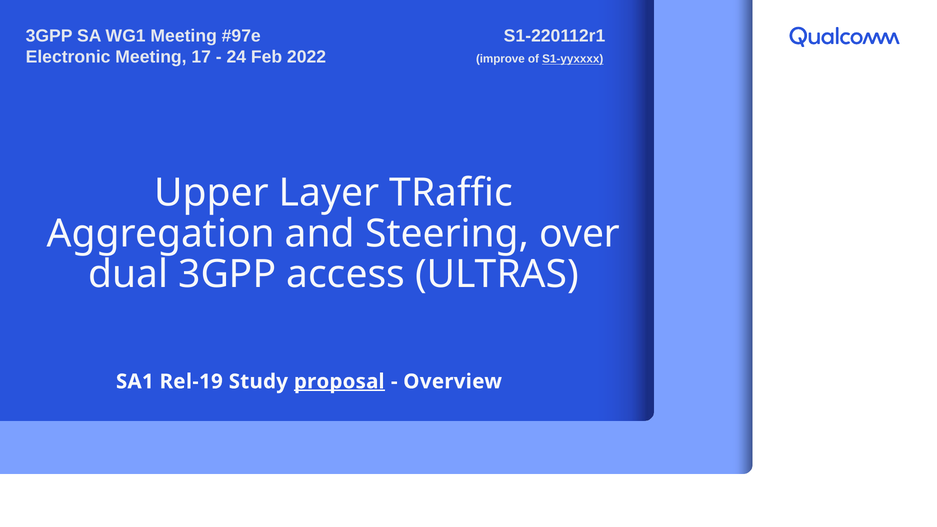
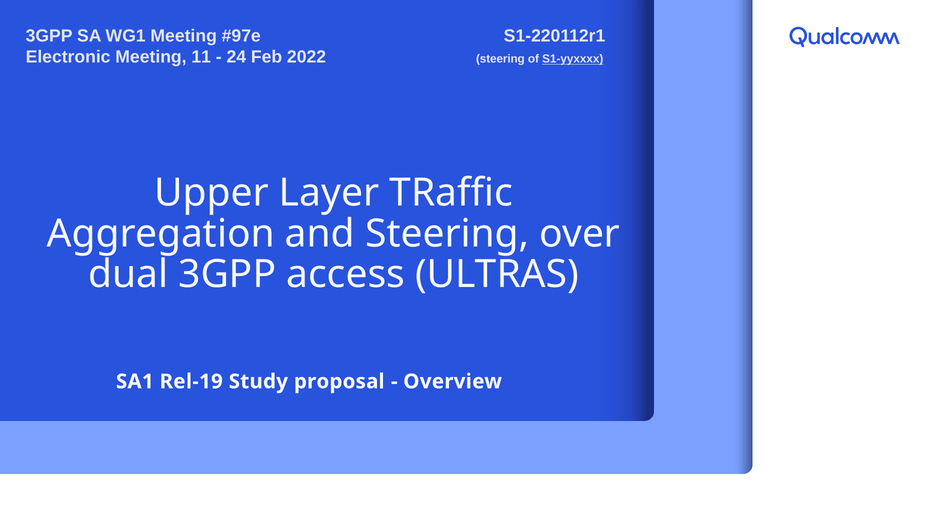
17: 17 -> 11
improve: improve -> steering
proposal underline: present -> none
